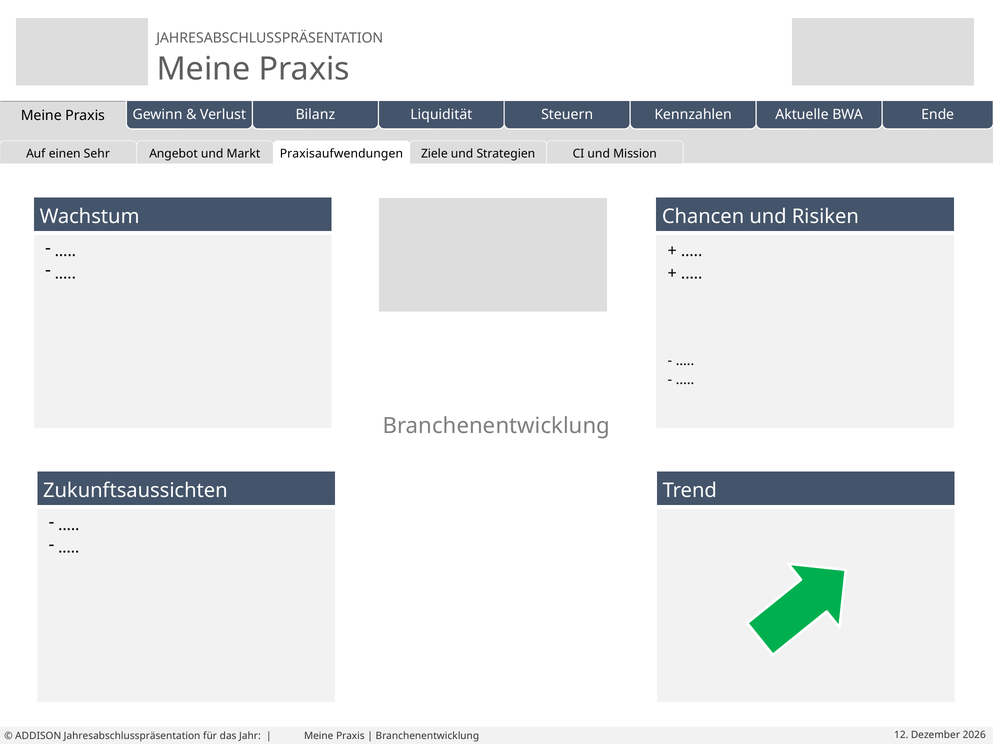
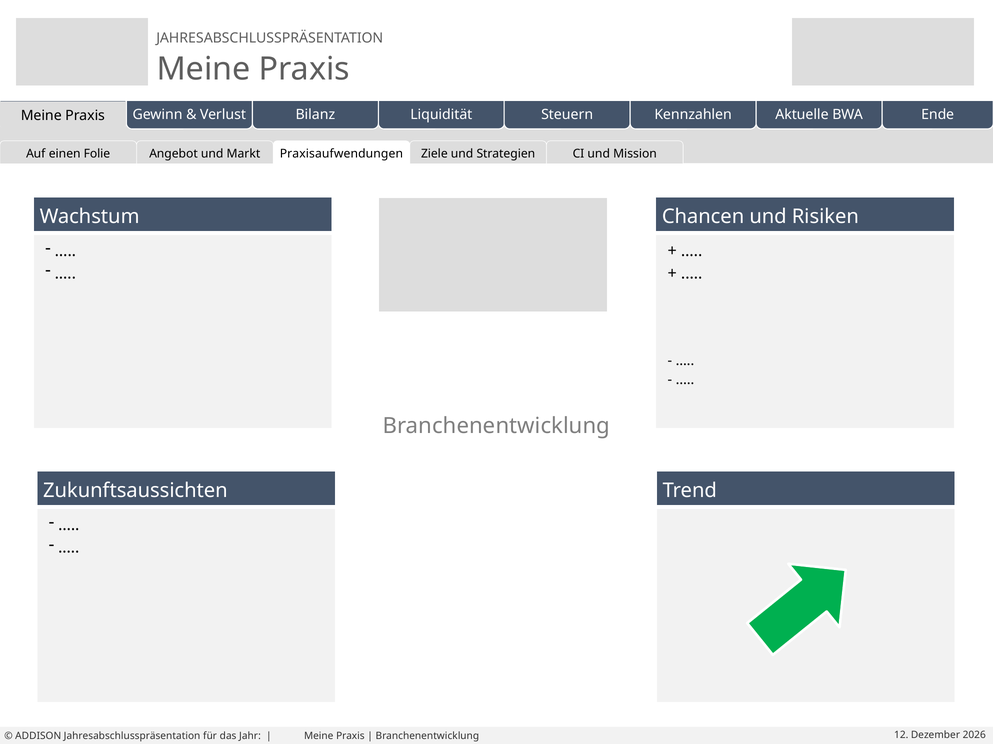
Sehr: Sehr -> Folie
